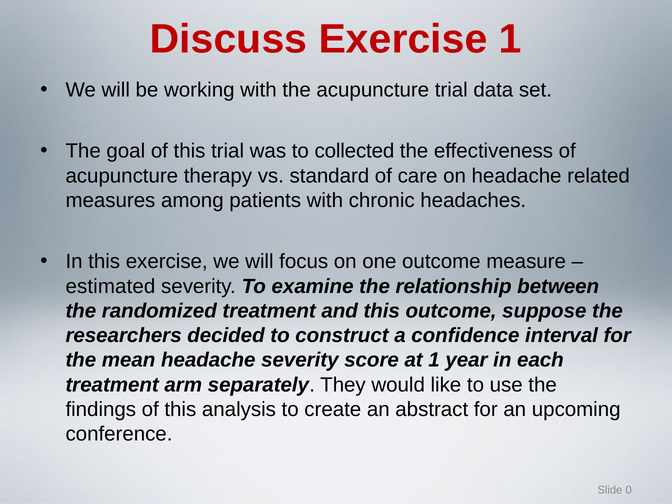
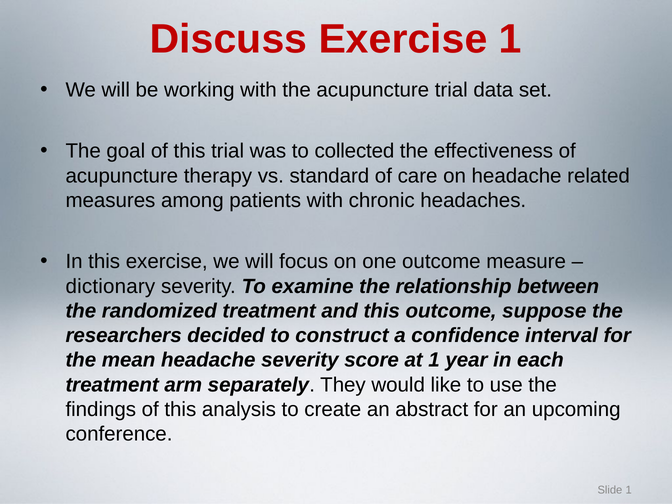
estimated: estimated -> dictionary
Slide 0: 0 -> 1
